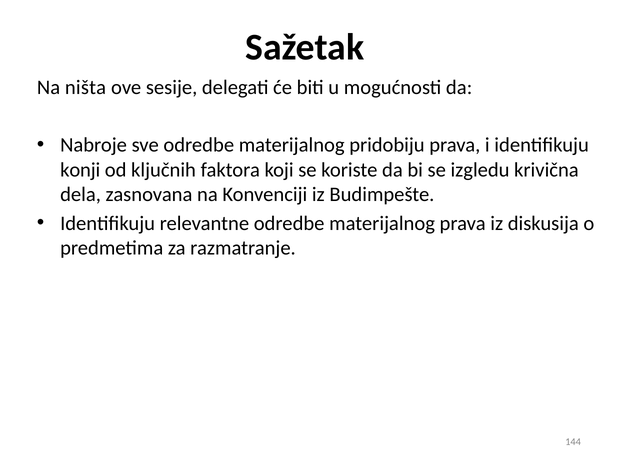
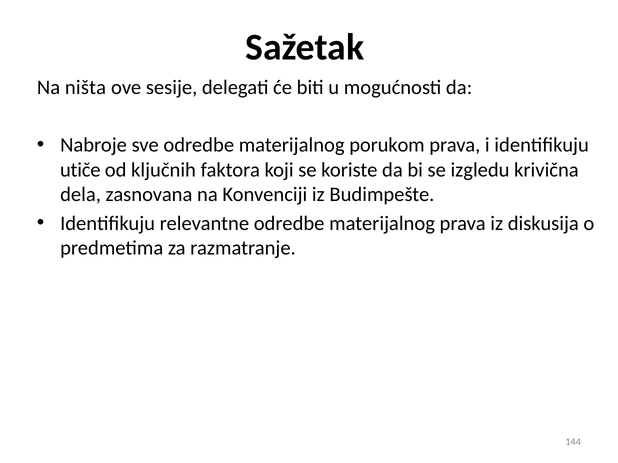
pridobiju: pridobiju -> porukom
konji: konji -> utiče
